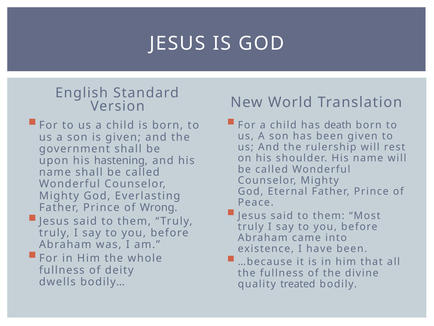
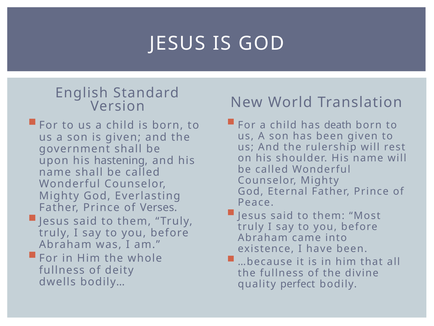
Wrong: Wrong -> Verses
treated: treated -> perfect
